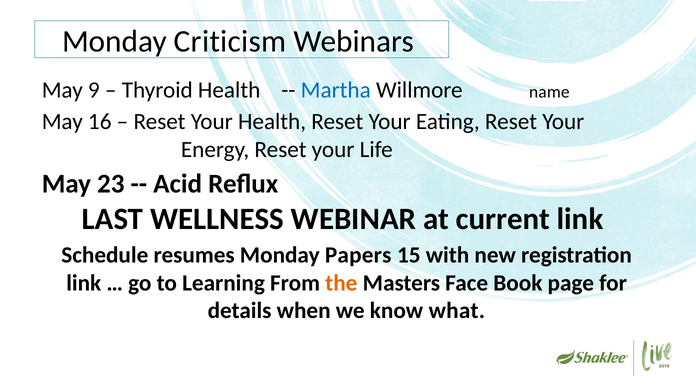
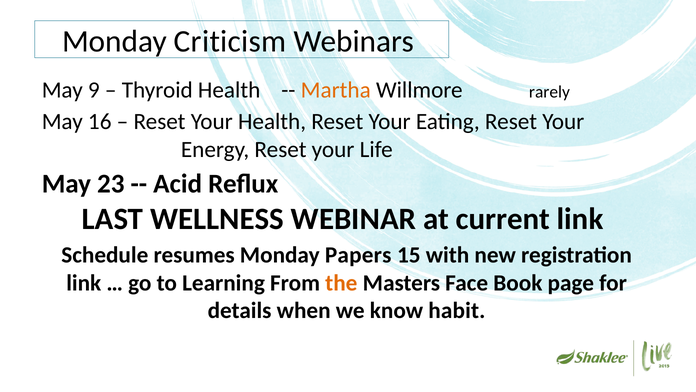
Martha colour: blue -> orange
name: name -> rarely
what: what -> habit
